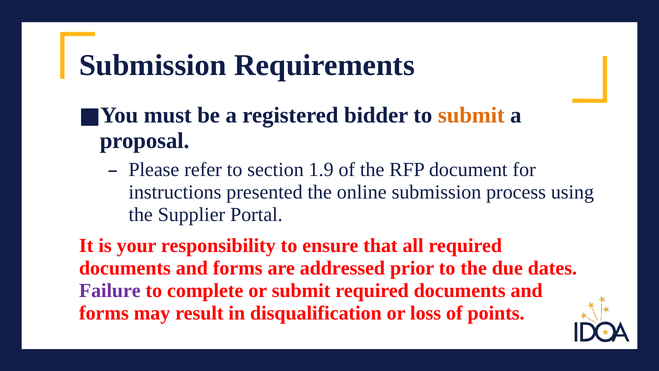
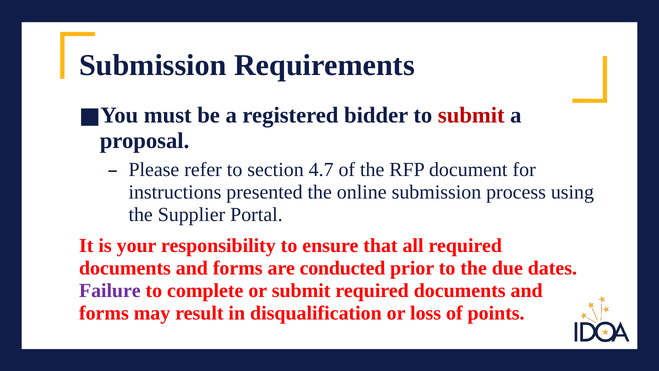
submit at (471, 115) colour: orange -> red
1.9: 1.9 -> 4.7
addressed: addressed -> conducted
